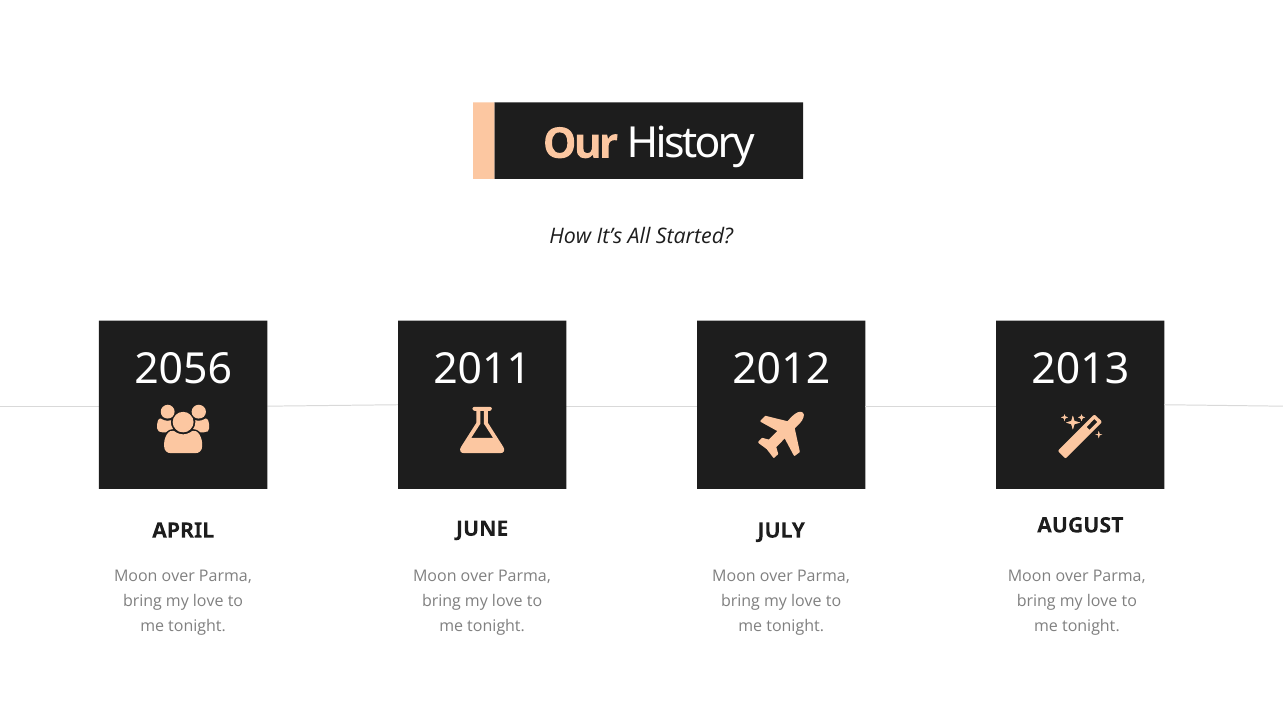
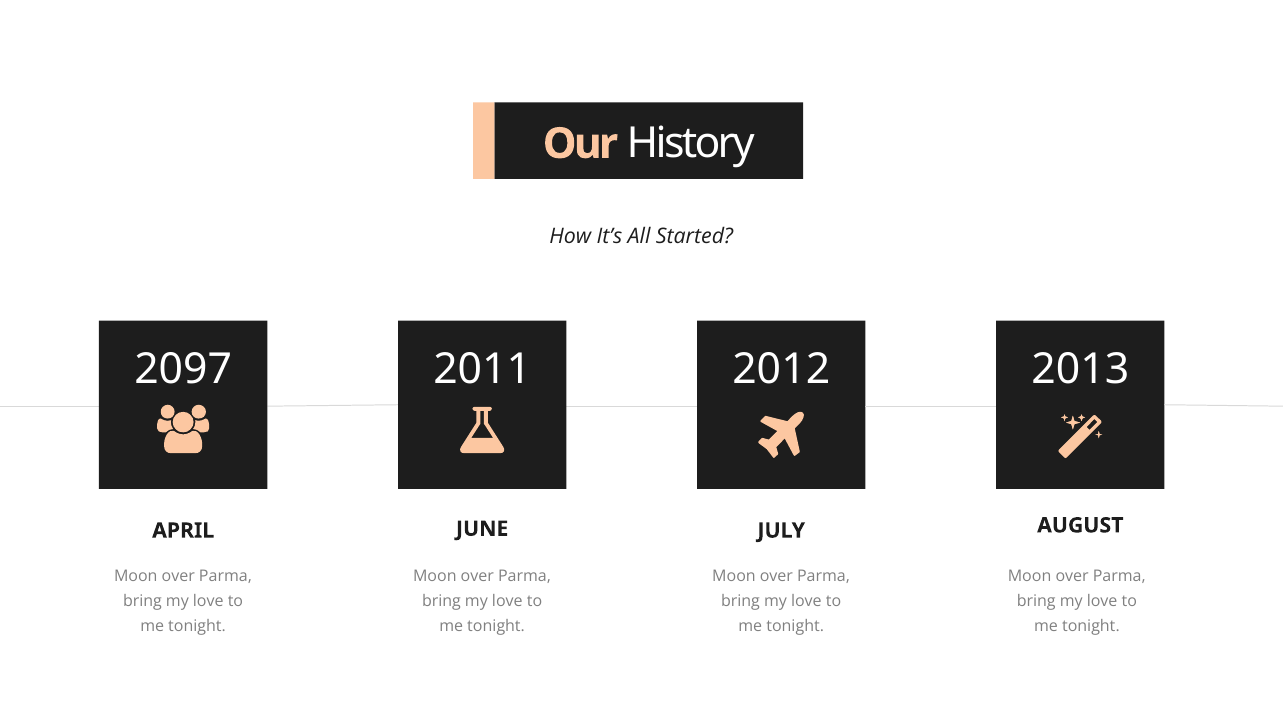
2056: 2056 -> 2097
